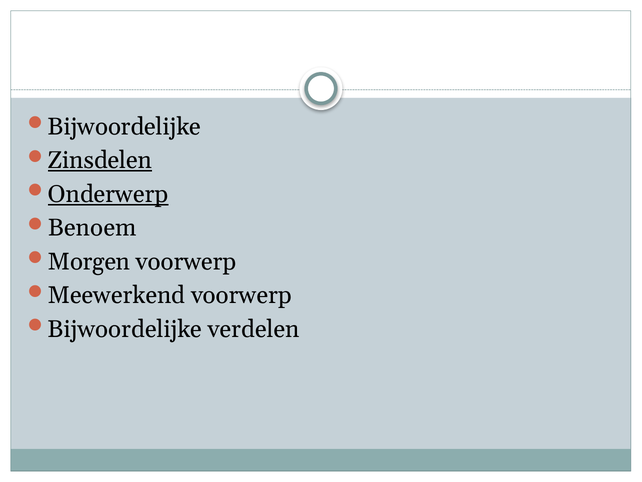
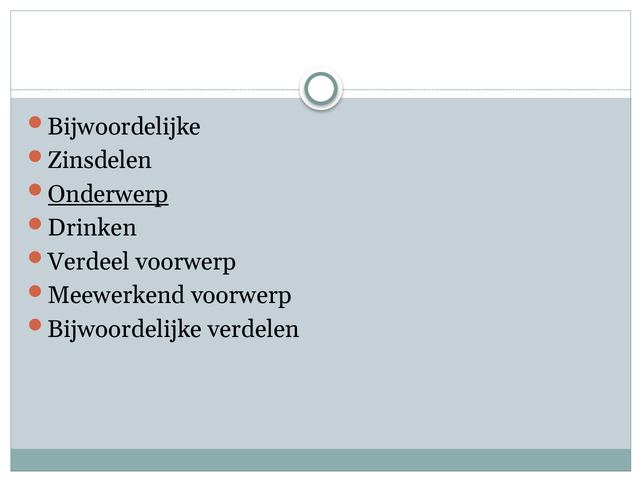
Zinsdelen underline: present -> none
Benoem: Benoem -> Drinken
Morgen: Morgen -> Verdeel
